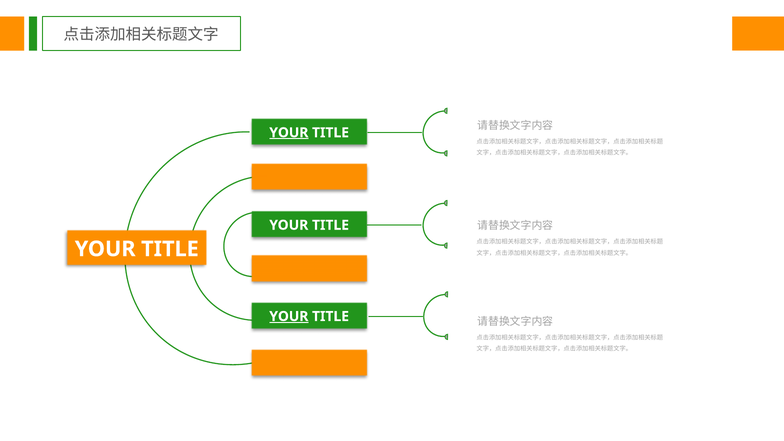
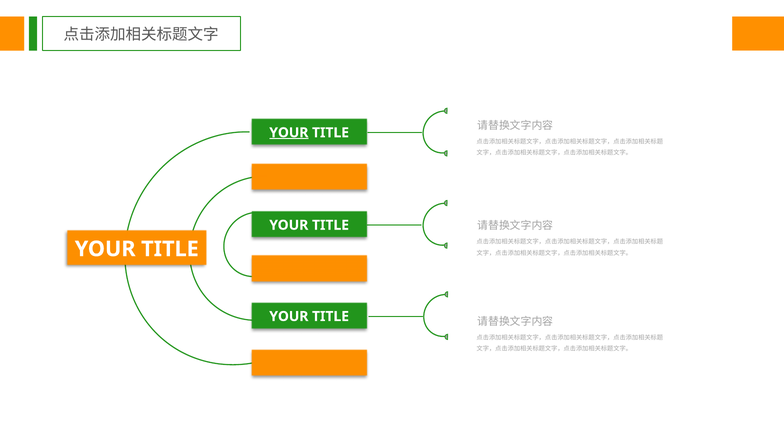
YOUR at (289, 316) underline: present -> none
